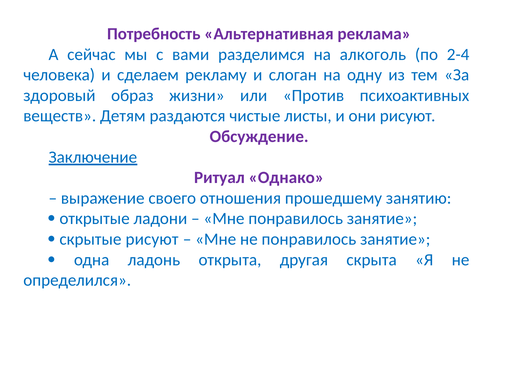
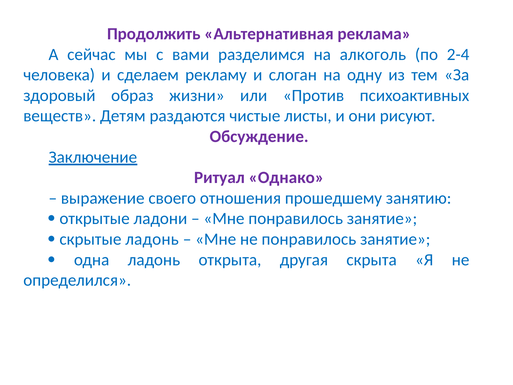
Потребность: Потребность -> Продолжить
скрытые рисуют: рисуют -> ладонь
